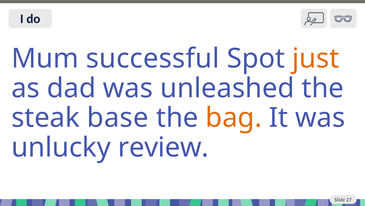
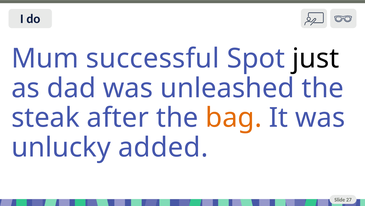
just colour: orange -> black
base: base -> after
review: review -> added
